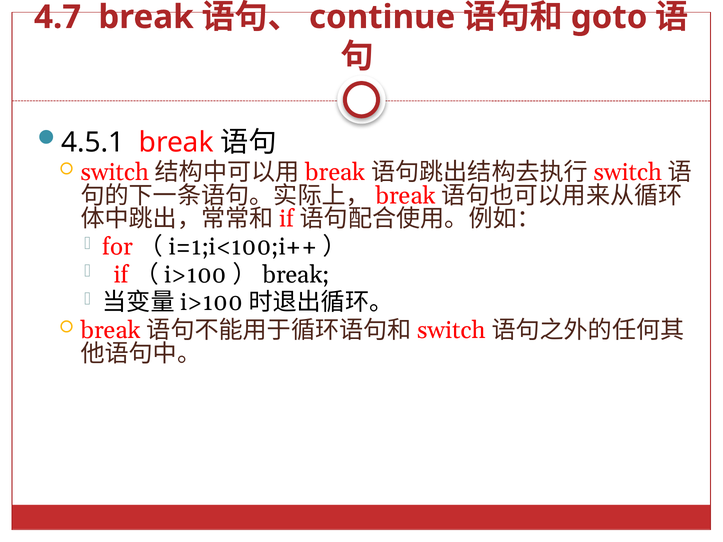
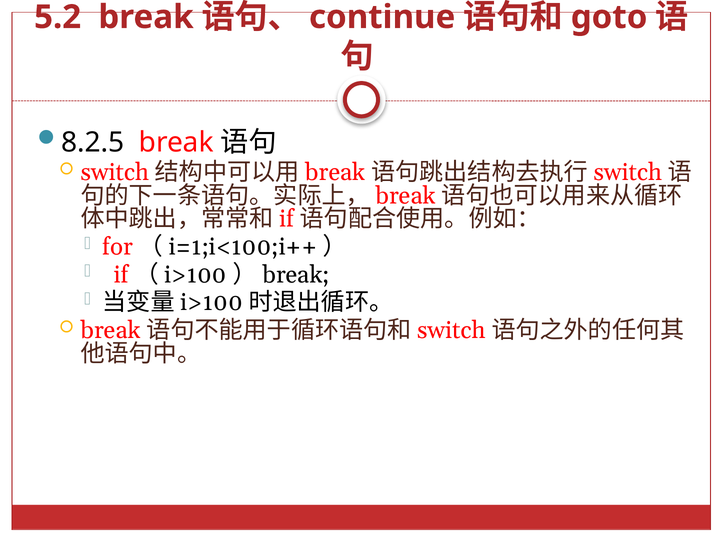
4.7: 4.7 -> 5.2
4.5.1: 4.5.1 -> 8.2.5
